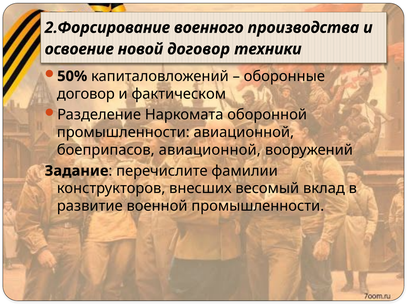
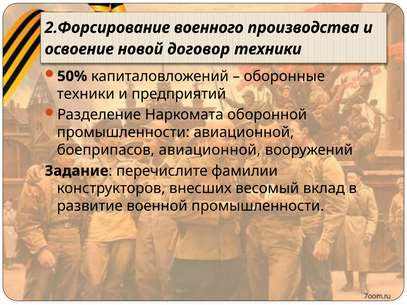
договор at (86, 94): договор -> техники
фактическом: фактическом -> предприятий
